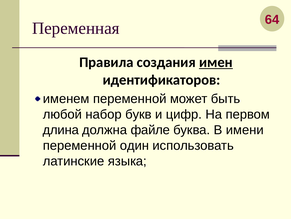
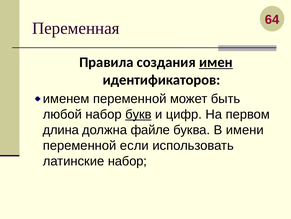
букв underline: none -> present
один: один -> если
латинские языка: языка -> набор
